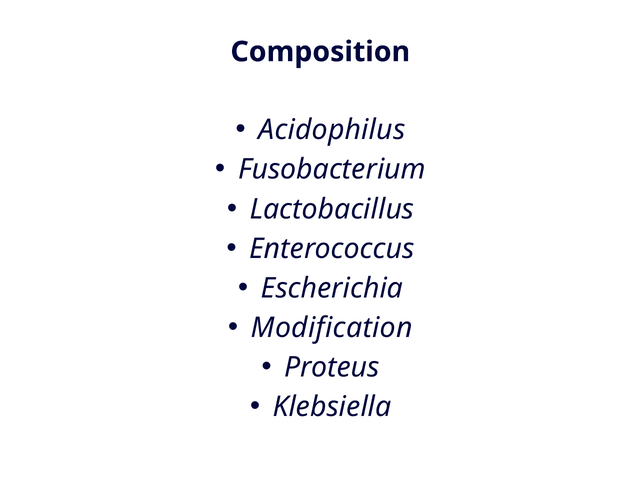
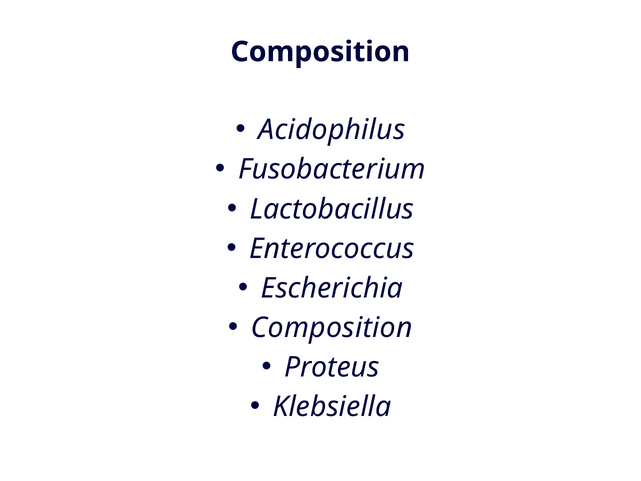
Modification at (332, 328): Modification -> Composition
